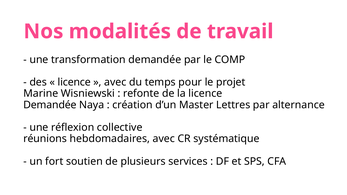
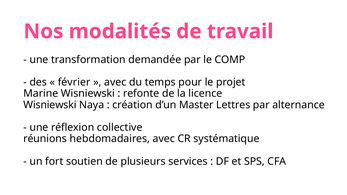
licence at (74, 82): licence -> février
Demandée at (50, 105): Demandée -> Wisniewski
